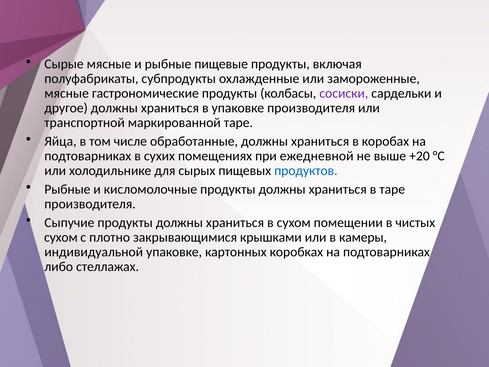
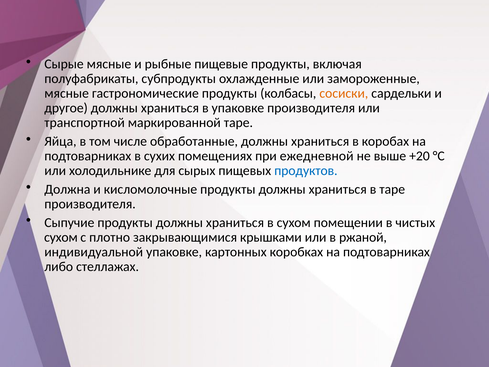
сосиски colour: purple -> orange
Рыбные at (67, 189): Рыбные -> Должна
камеры: камеры -> ржаной
